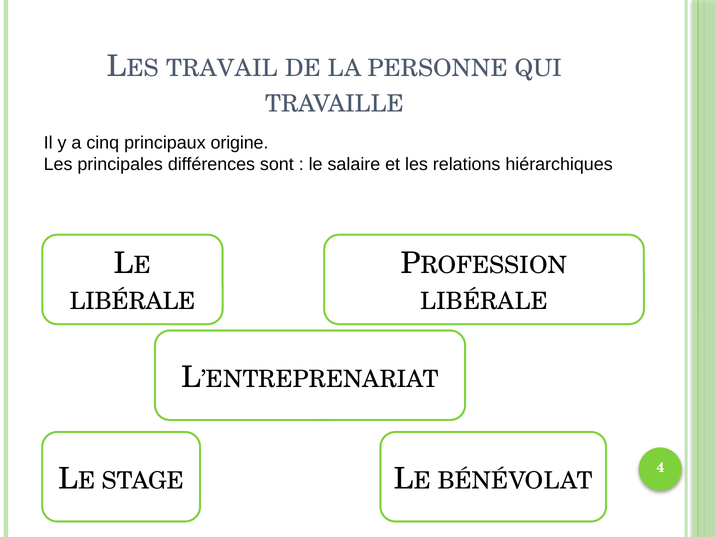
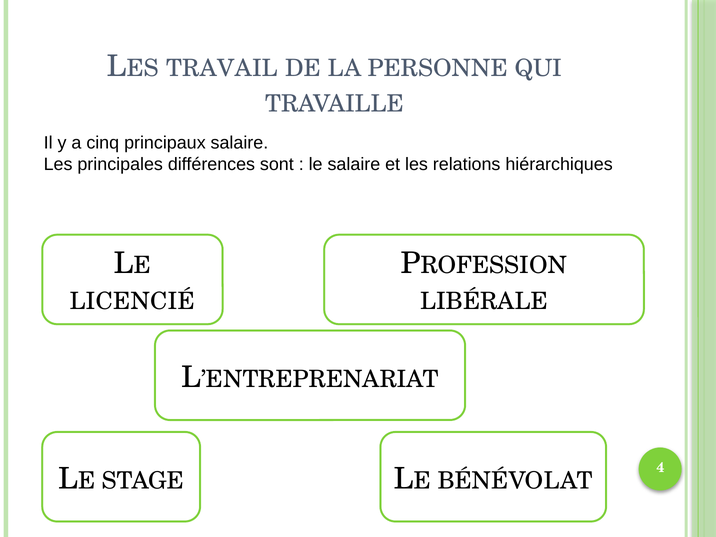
principaux origine: origine -> salaire
LIBÉRALE at (133, 301): LIBÉRALE -> LICENCIÉ
